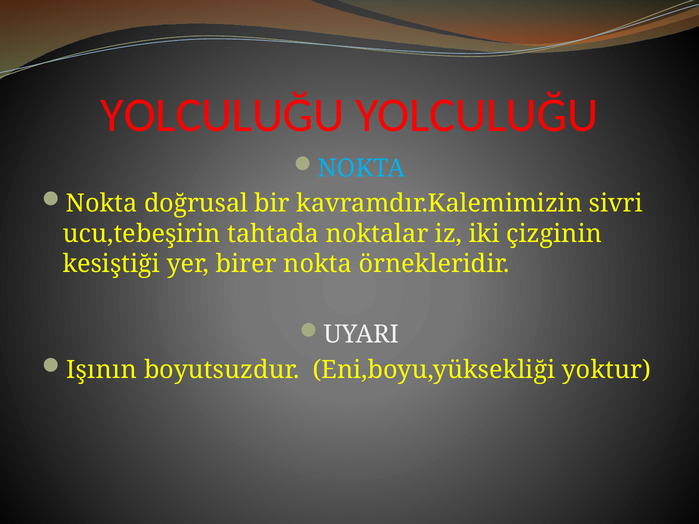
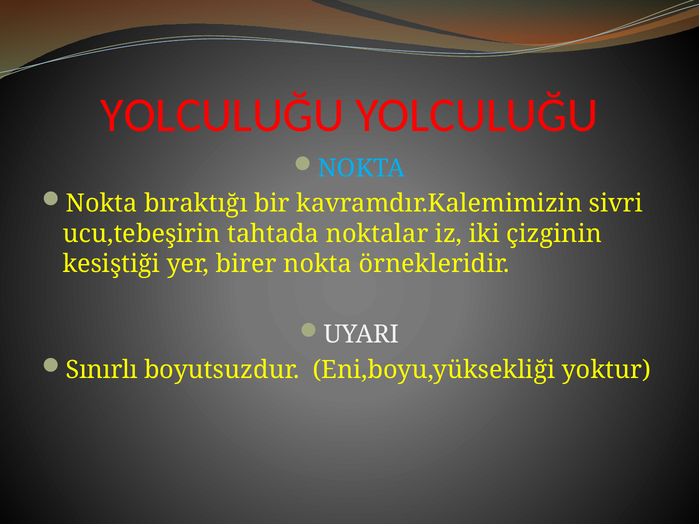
doğrusal: doğrusal -> bıraktığı
Işının: Işının -> Sınırlı
